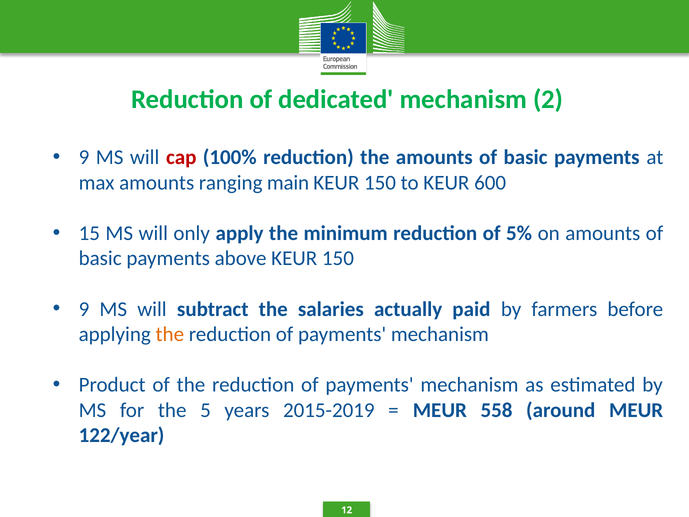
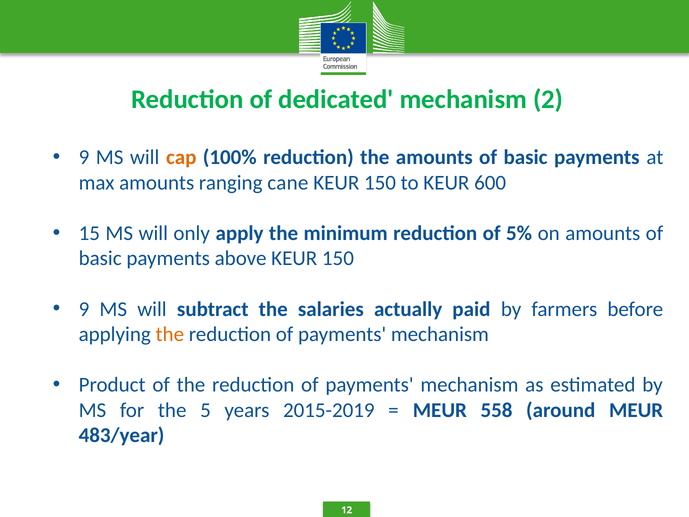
cap colour: red -> orange
main: main -> cane
122/year: 122/year -> 483/year
